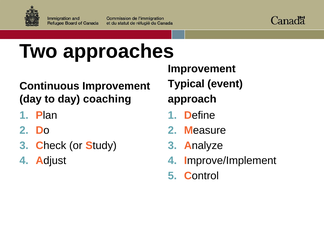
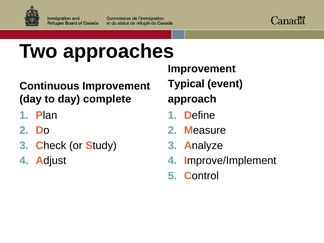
coaching: coaching -> complete
